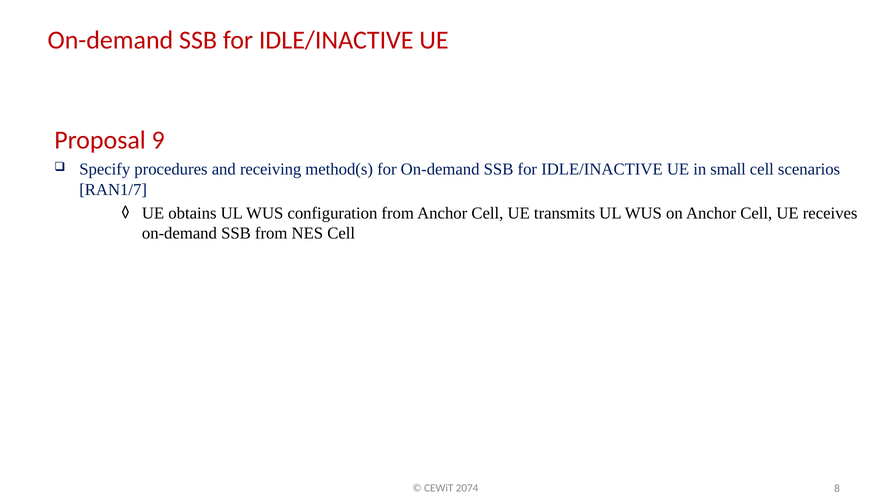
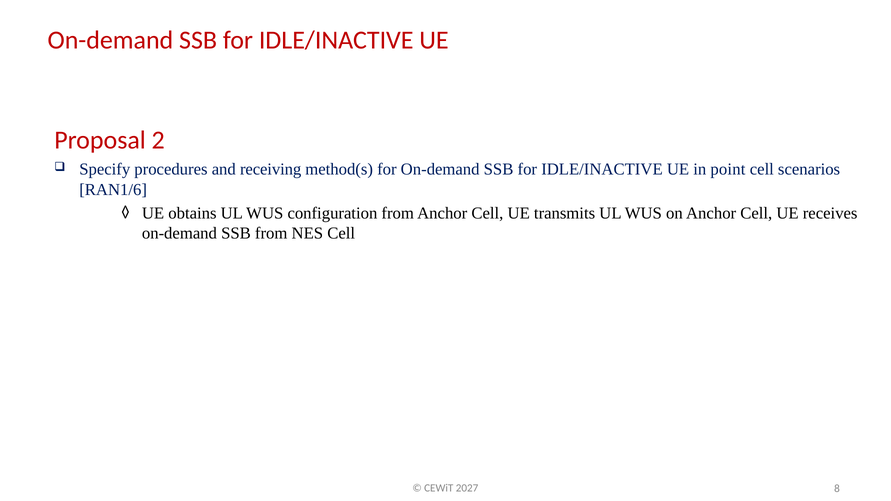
9: 9 -> 2
small: small -> point
RAN1/7: RAN1/7 -> RAN1/6
2074: 2074 -> 2027
